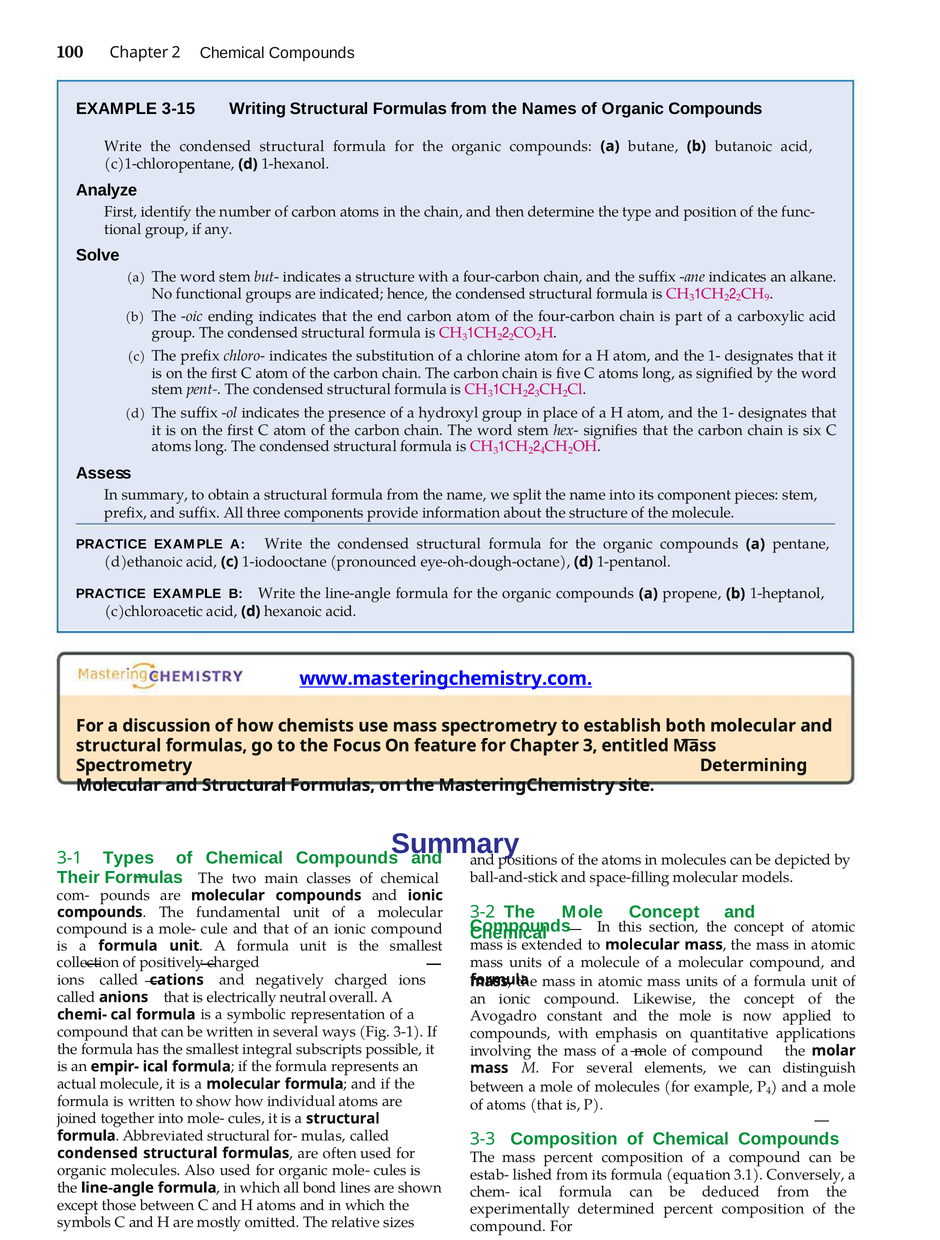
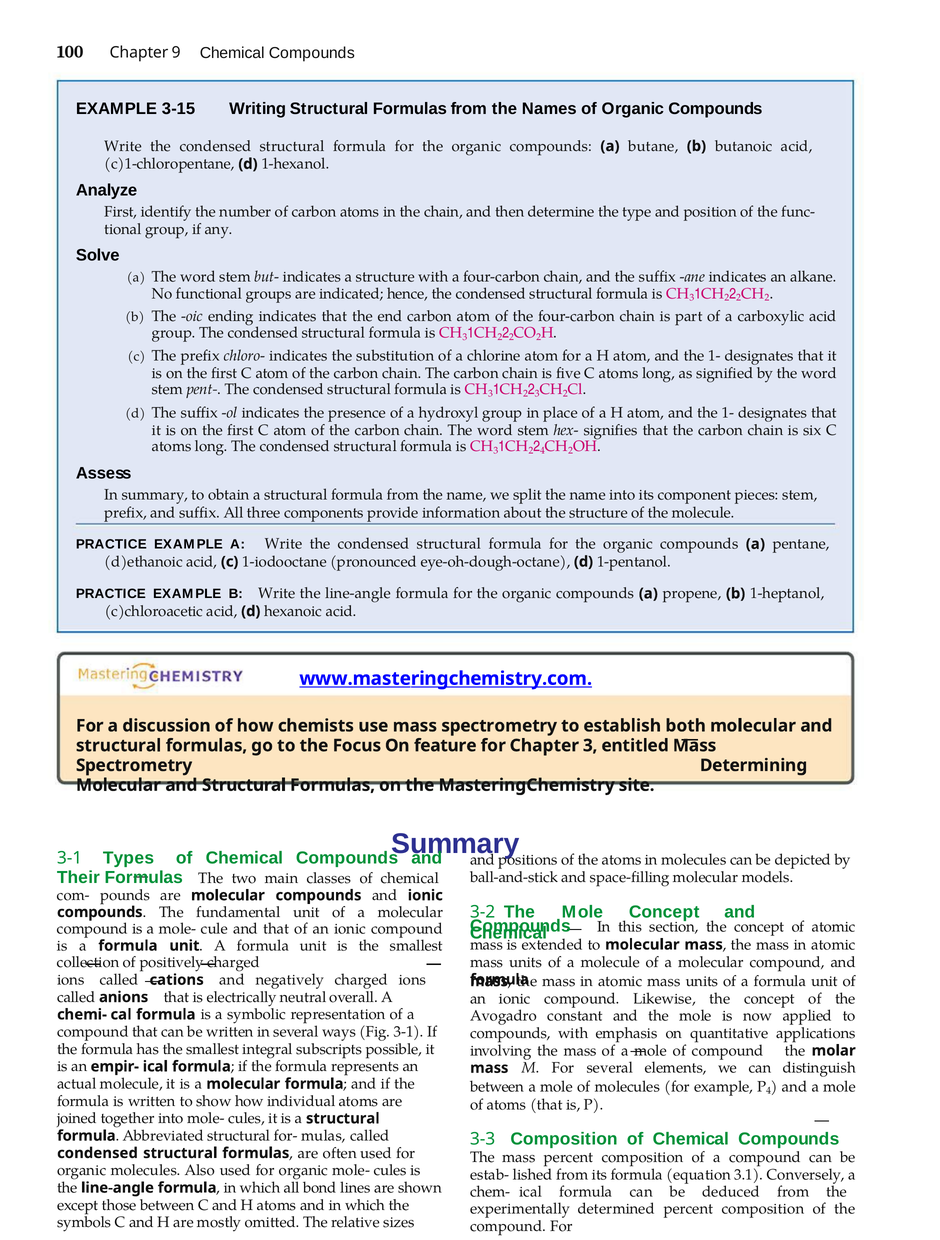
Chapter 2: 2 -> 9
9 at (767, 297): 9 -> 2
